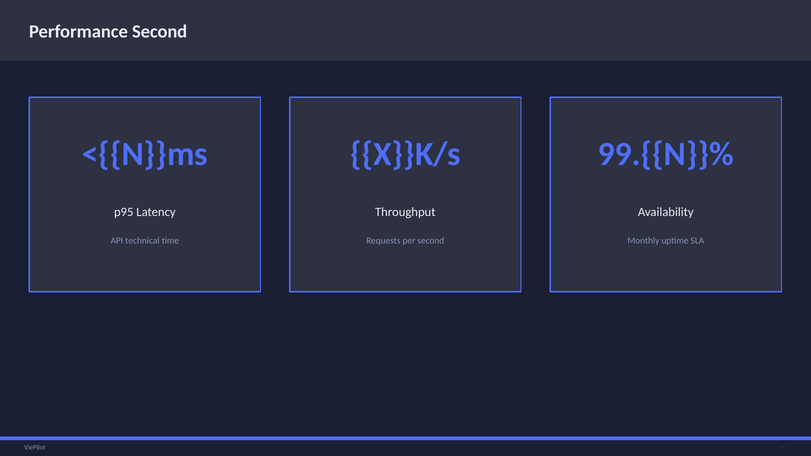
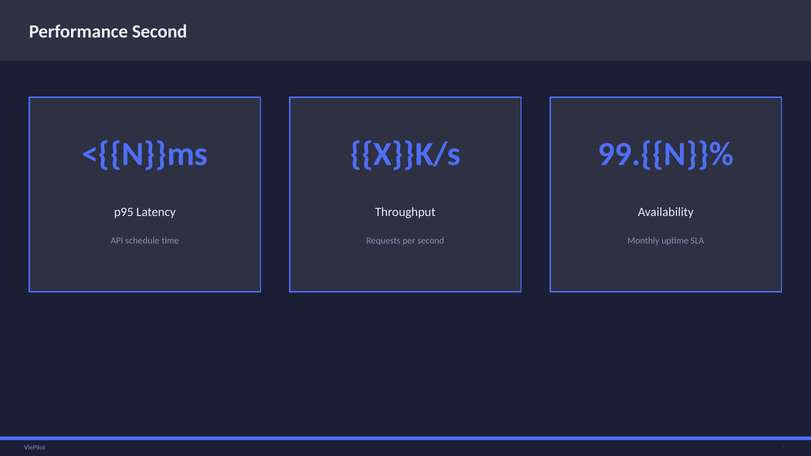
technical: technical -> schedule
